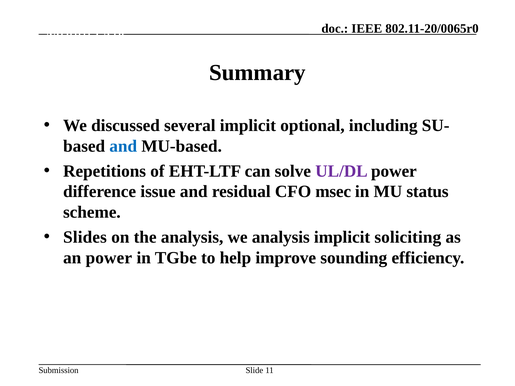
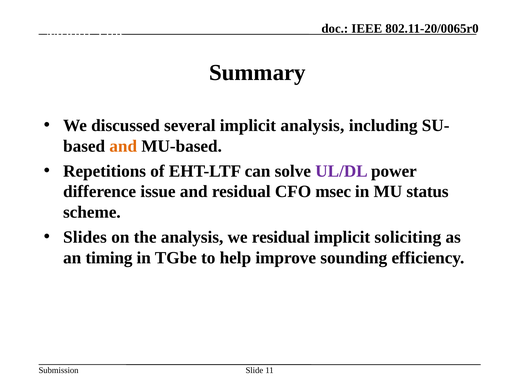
User: User -> This
implicit optional: optional -> analysis
and at (123, 146) colour: blue -> orange
we analysis: analysis -> residual
an power: power -> timing
